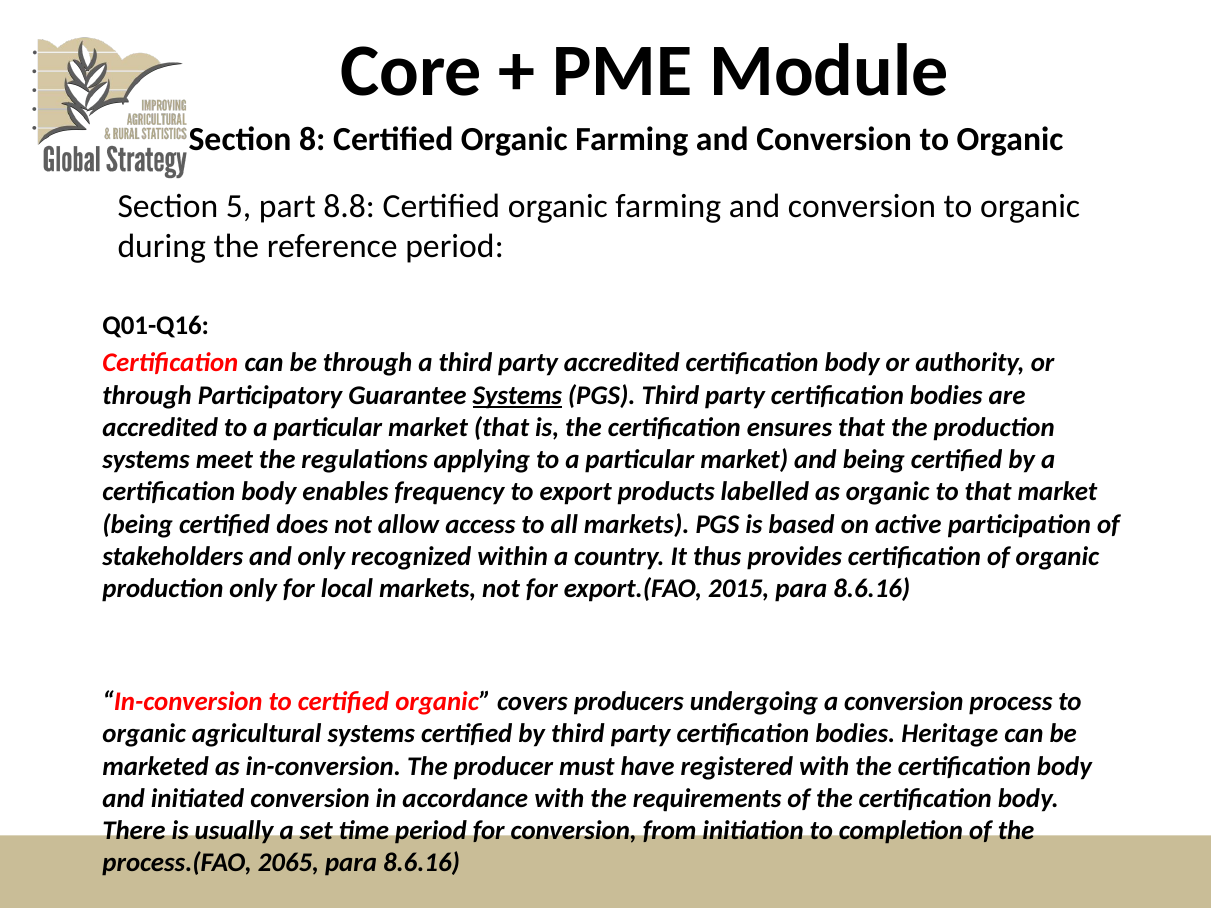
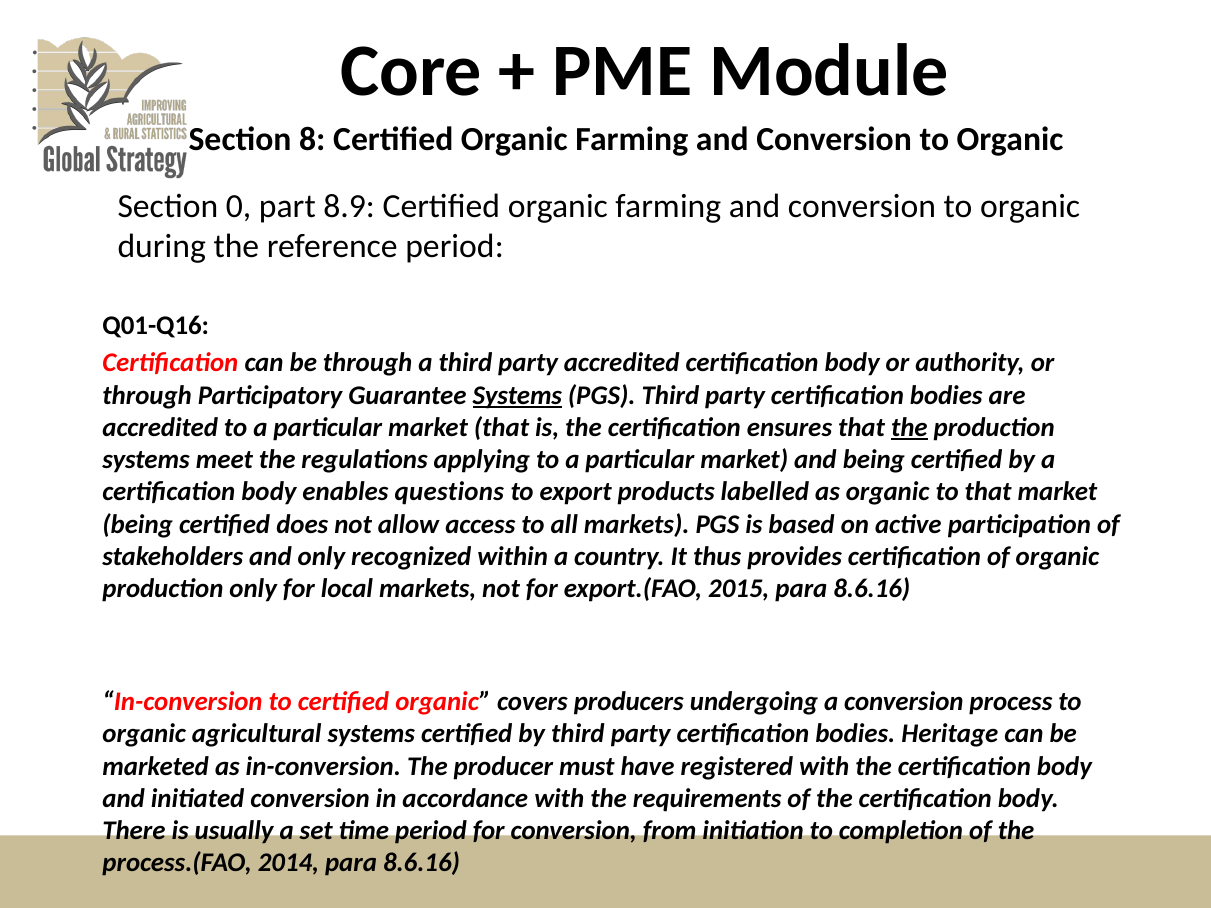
5: 5 -> 0
8.8: 8.8 -> 8.9
the at (909, 428) underline: none -> present
frequency: frequency -> questions
2065: 2065 -> 2014
